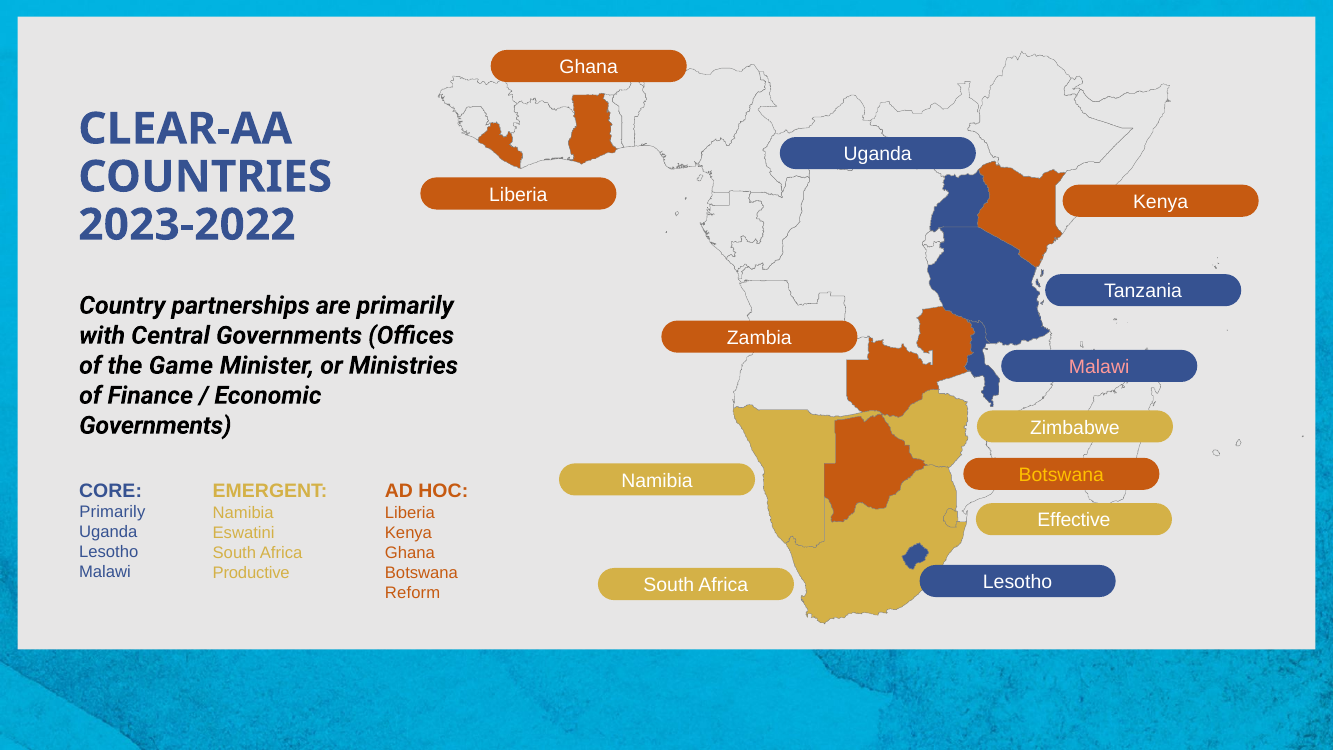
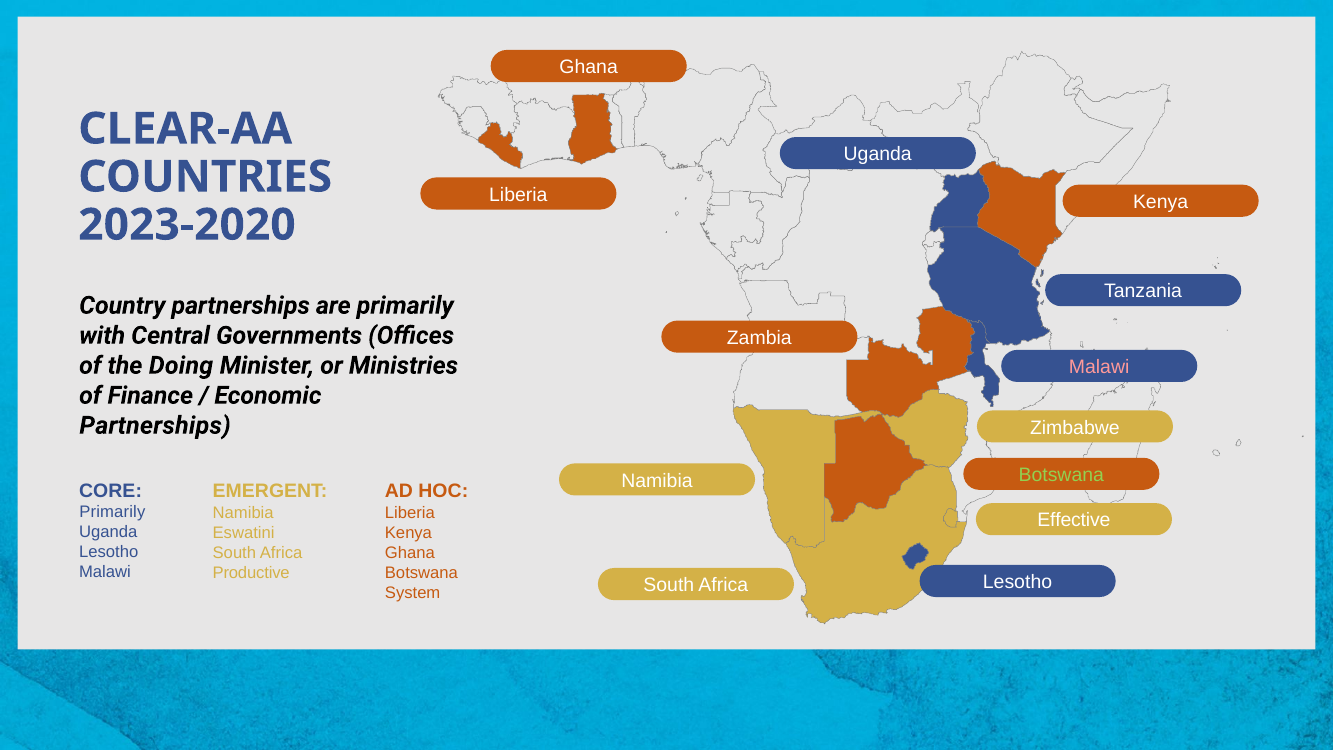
2023-2022: 2023-2022 -> 2023-2020
Game: Game -> Doing
Governments at (155, 425): Governments -> Partnerships
Botswana at (1061, 475) colour: yellow -> light green
Reform: Reform -> System
